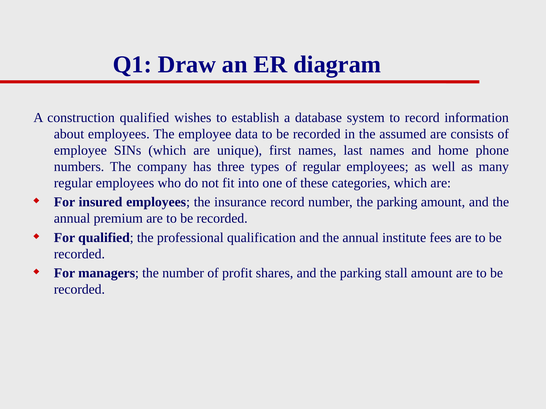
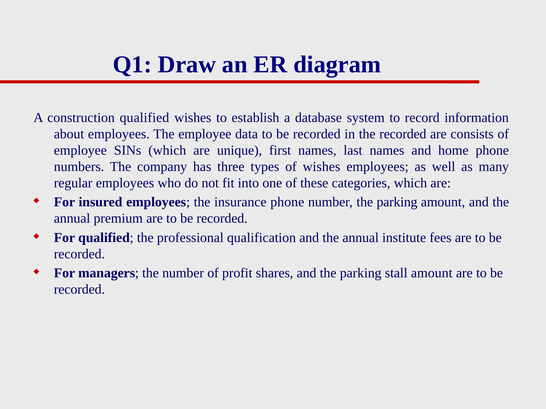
the assumed: assumed -> recorded
of regular: regular -> wishes
insurance record: record -> phone
